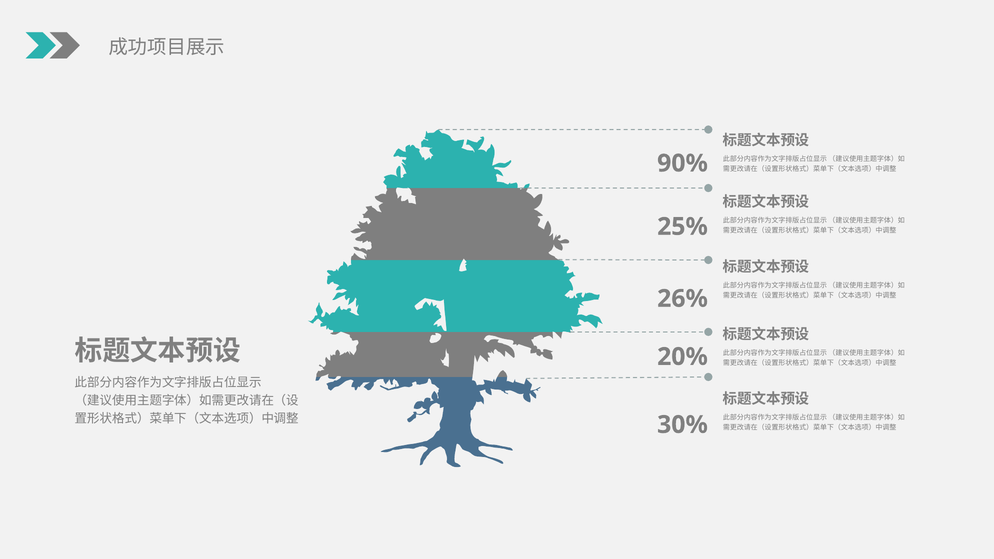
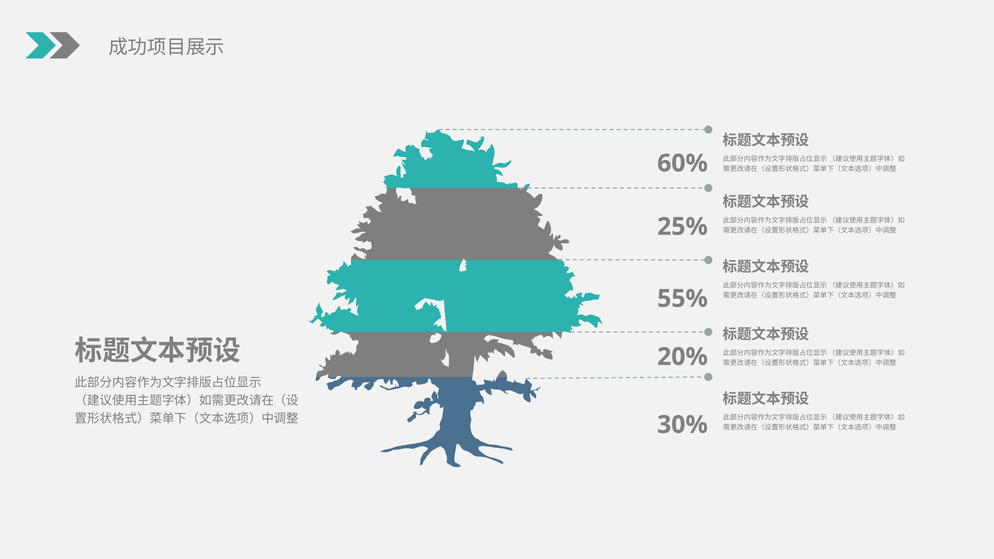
90%: 90% -> 60%
26%: 26% -> 55%
